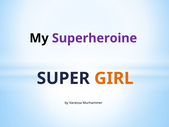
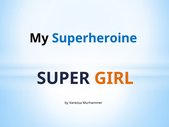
Superheroine colour: purple -> blue
